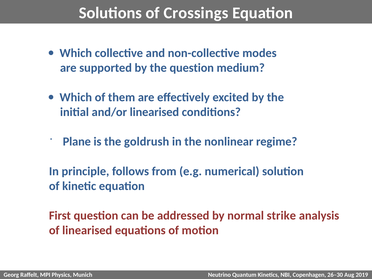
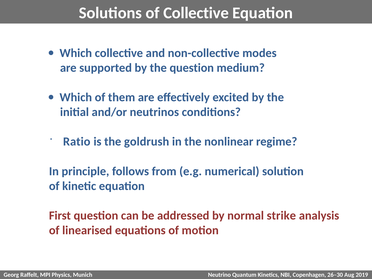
of Crossings: Crossings -> Collective
and/or linearised: linearised -> neutrinos
Plane: Plane -> Ratio
